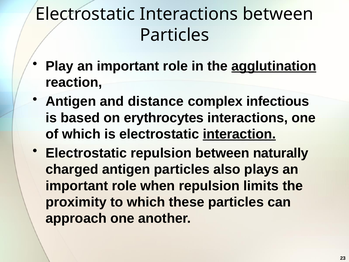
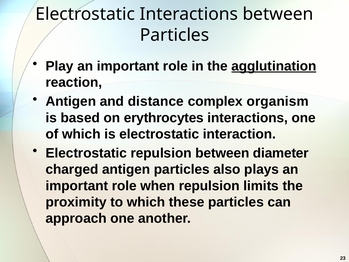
infectious: infectious -> organism
interaction underline: present -> none
naturally: naturally -> diameter
